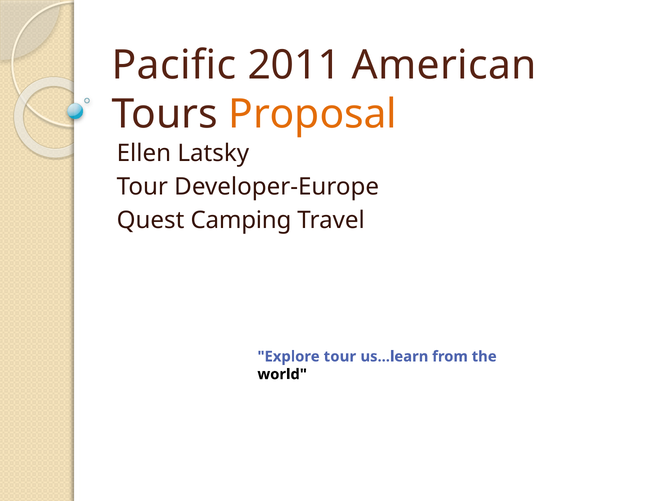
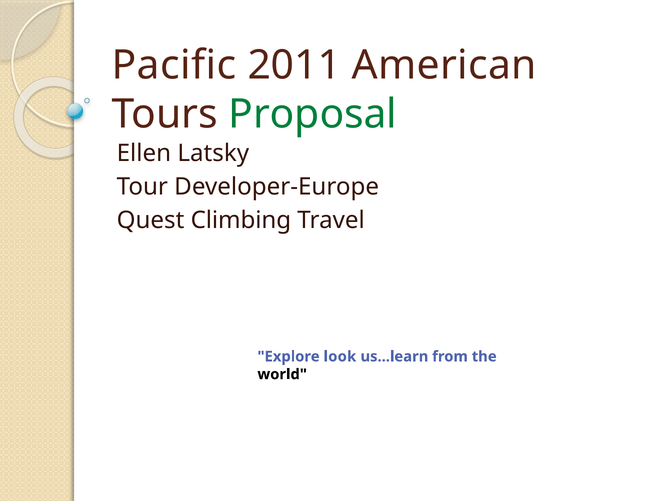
Proposal colour: orange -> green
Camping: Camping -> Climbing
Explore tour: tour -> look
